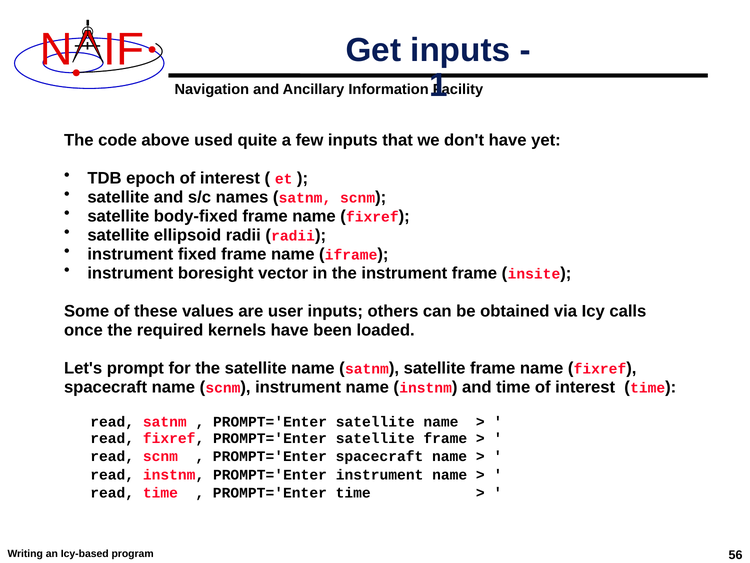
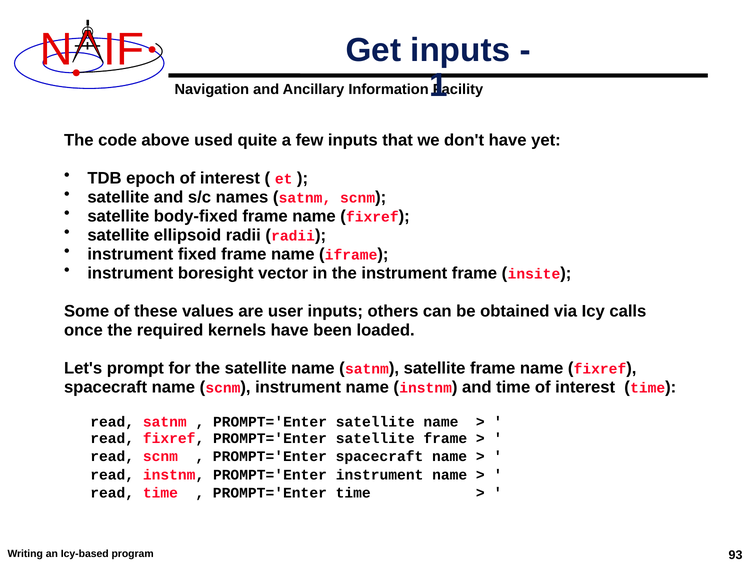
56: 56 -> 93
